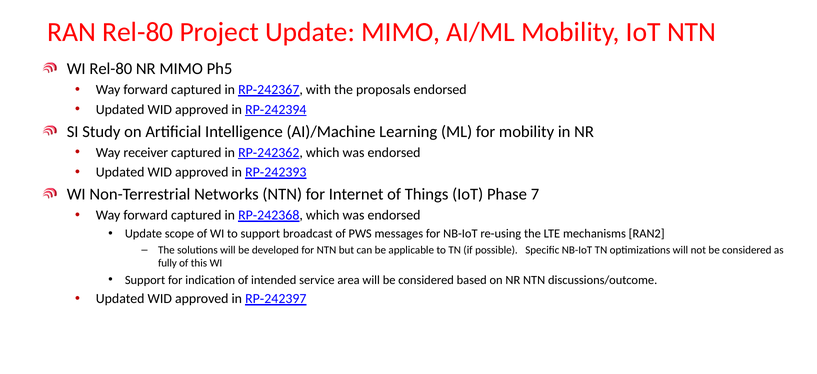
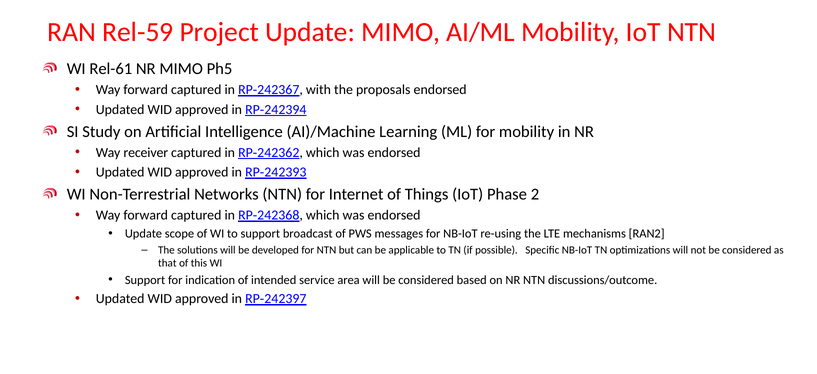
RAN Rel-80: Rel-80 -> Rel-59
WI Rel-80: Rel-80 -> Rel-61
7: 7 -> 2
fully: fully -> that
